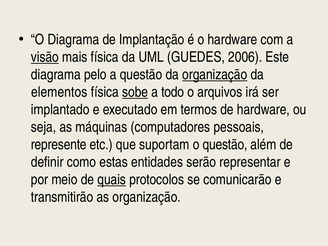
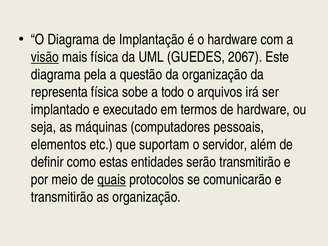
2006: 2006 -> 2067
pelo: pelo -> pela
organização at (215, 75) underline: present -> none
elementos: elementos -> representa
sobe underline: present -> none
represente: represente -> elementos
o questão: questão -> servidor
serão representar: representar -> transmitirão
